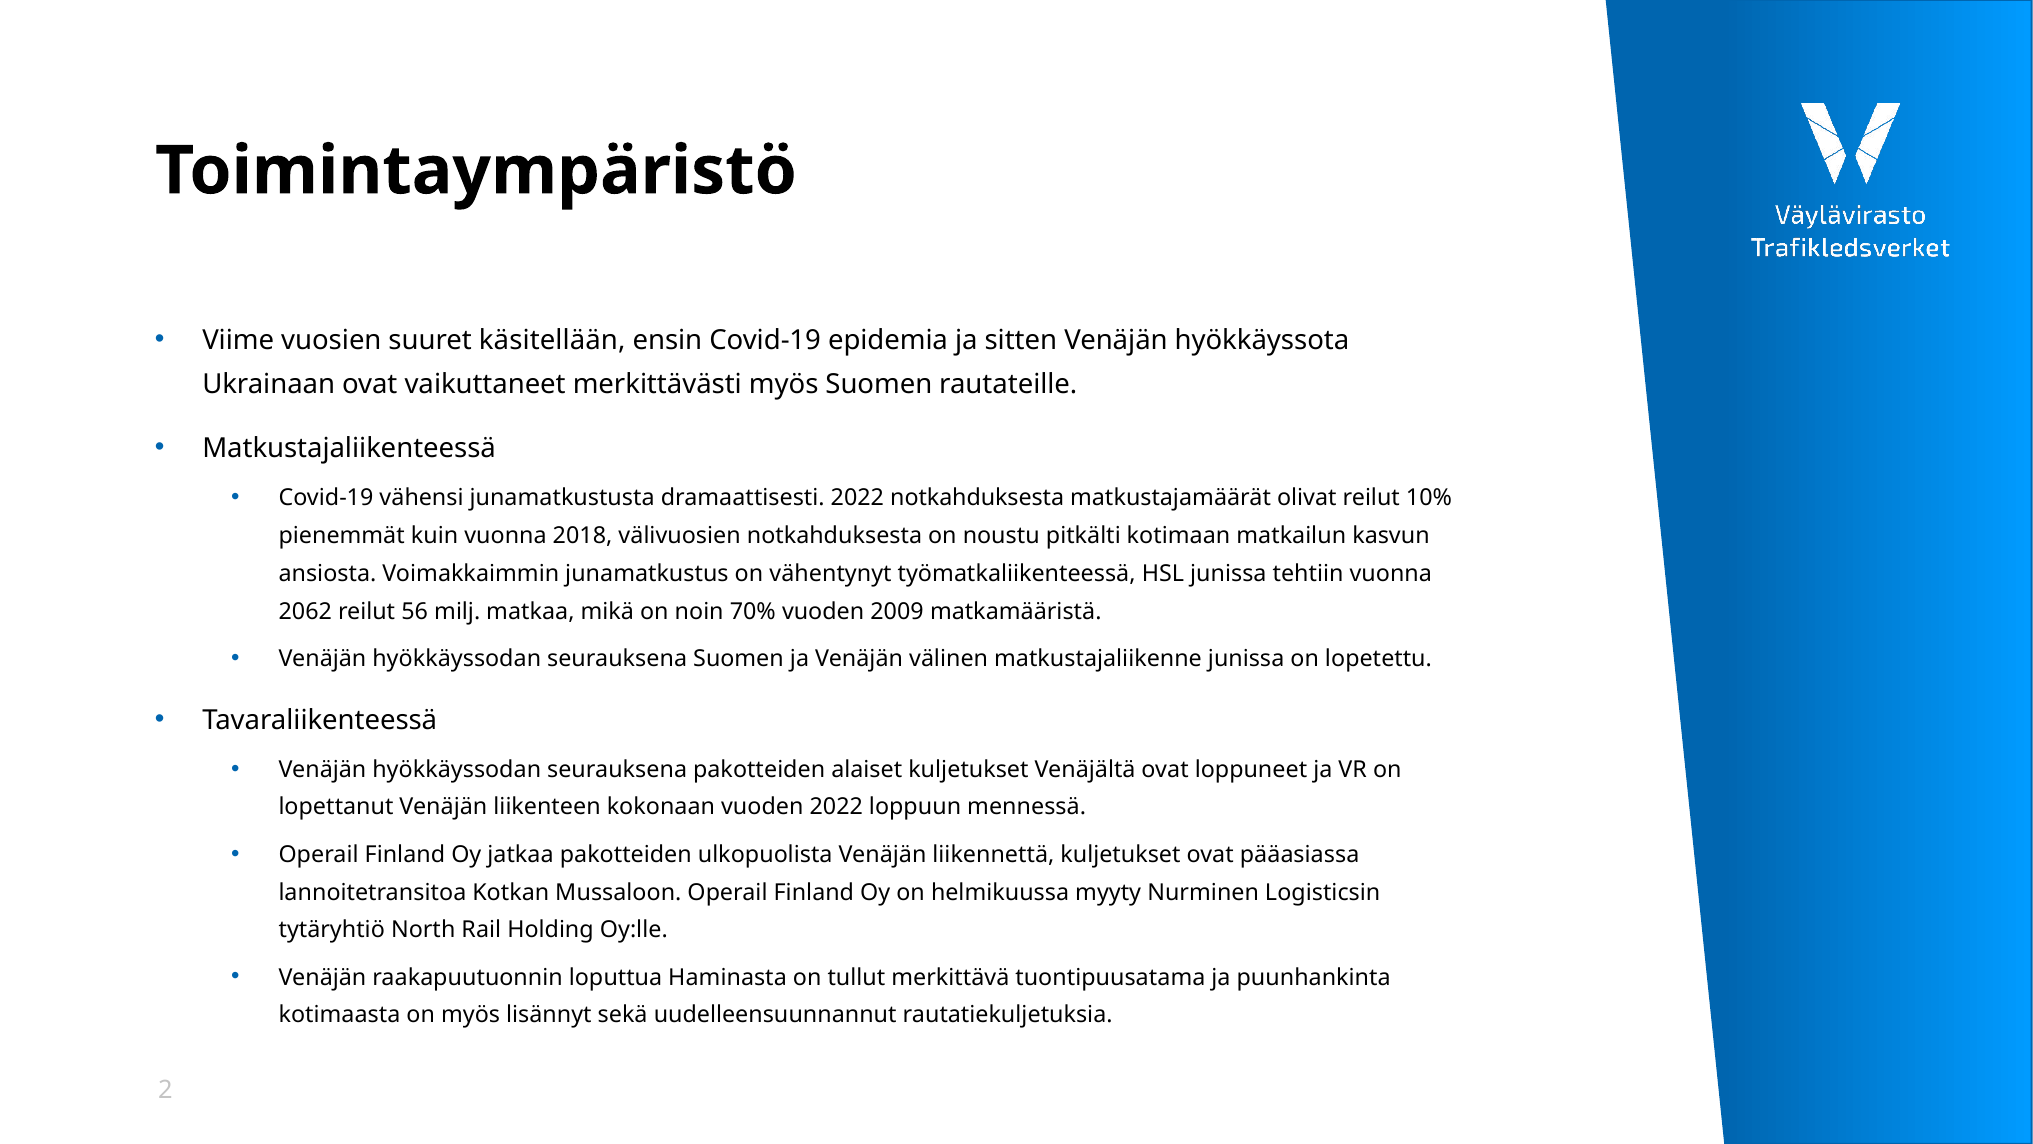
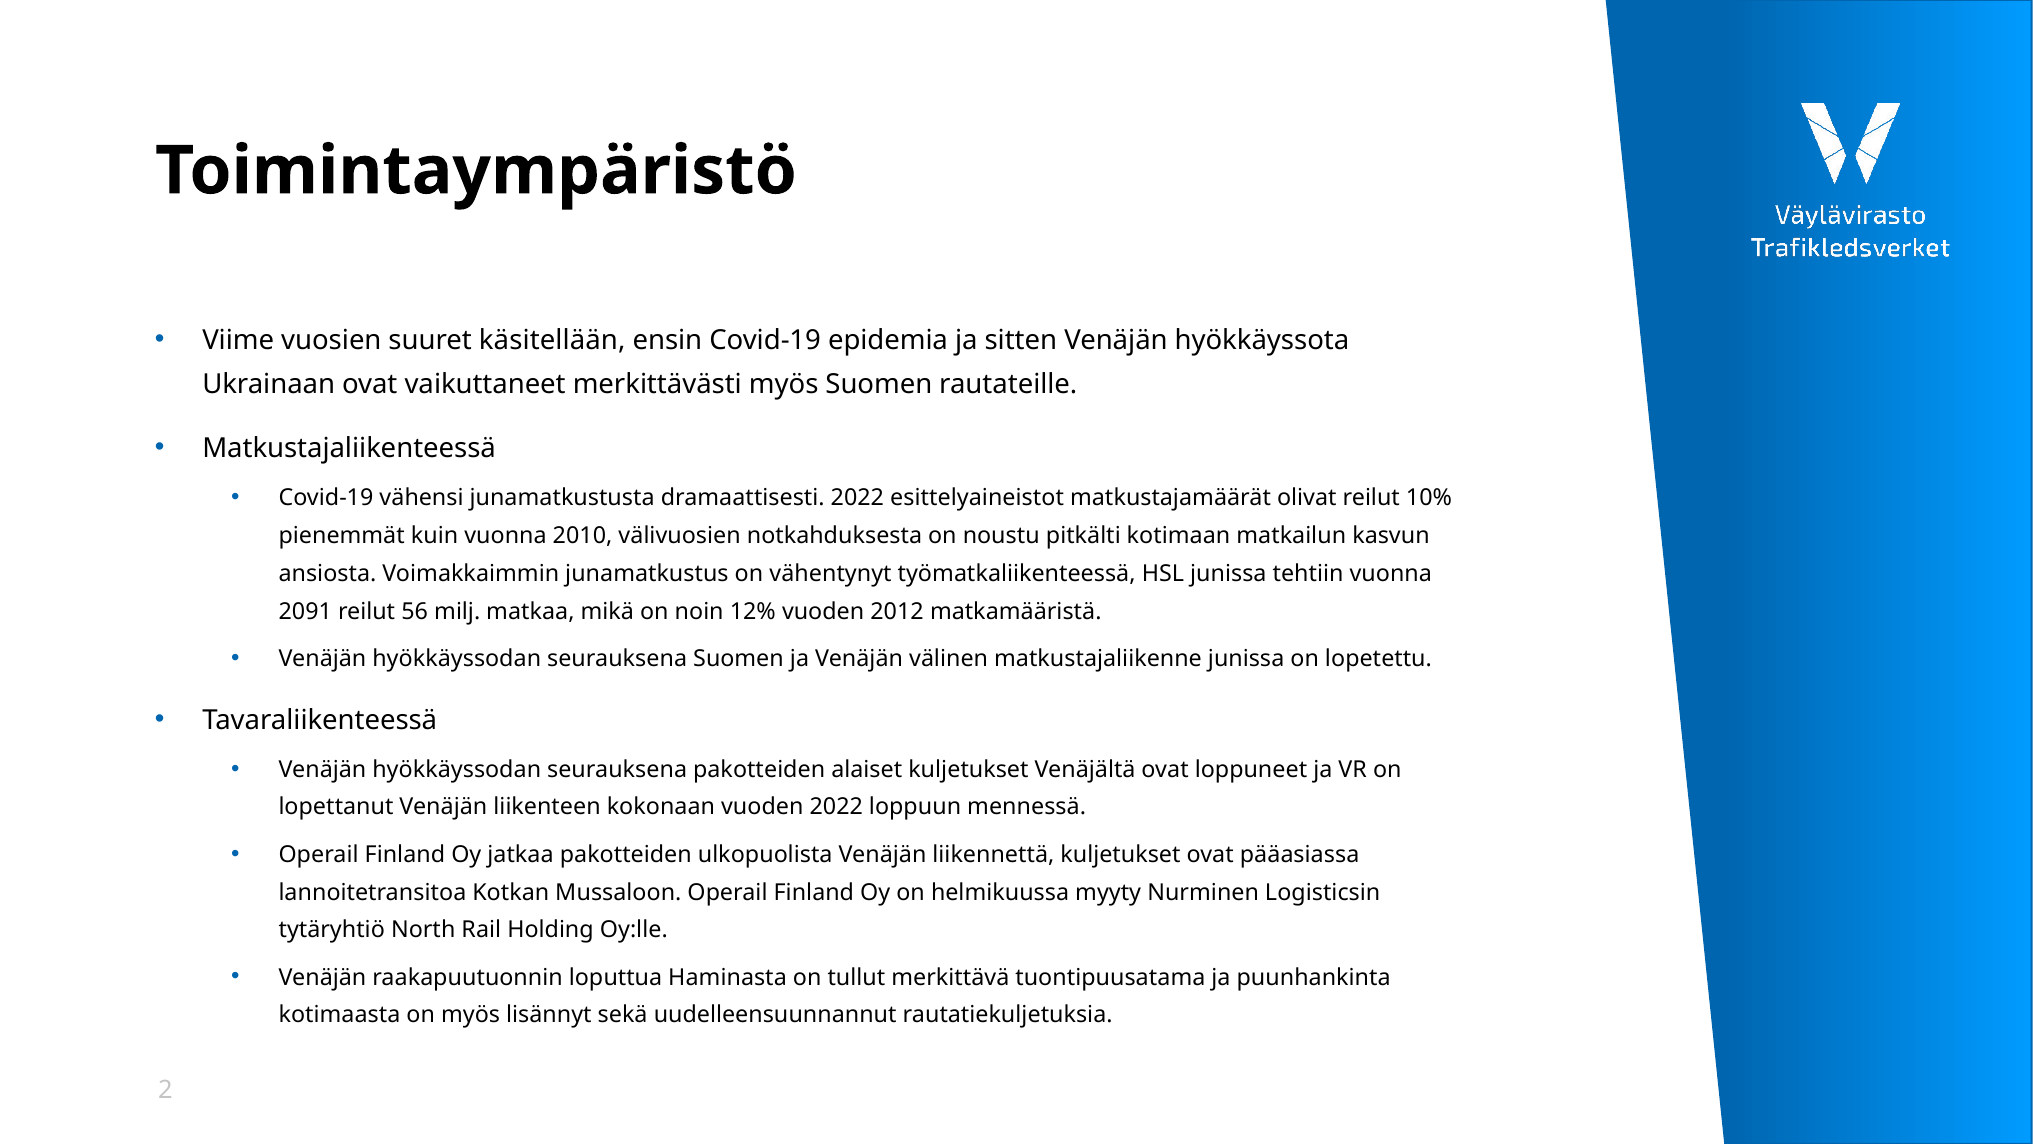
2022 notkahduksesta: notkahduksesta -> esittelyaineistot
2018: 2018 -> 2010
2062: 2062 -> 2091
70%: 70% -> 12%
2009: 2009 -> 2012
